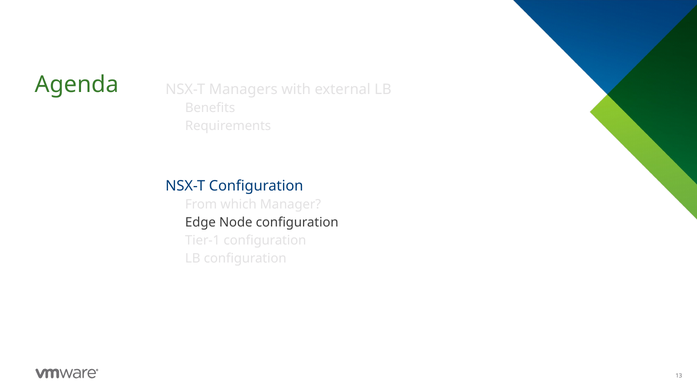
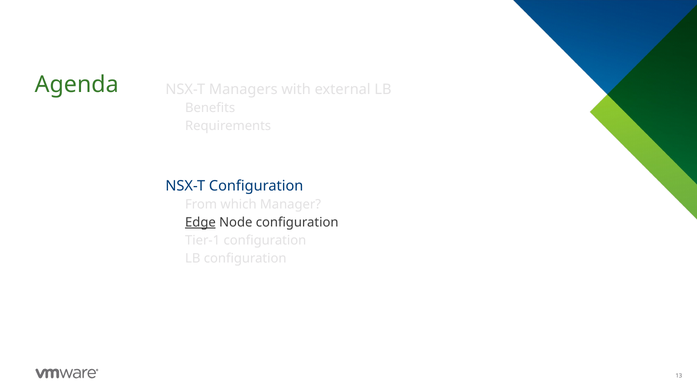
Edge underline: none -> present
